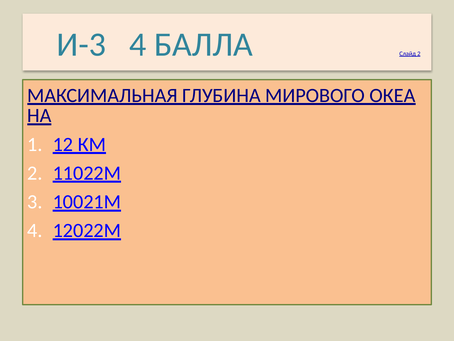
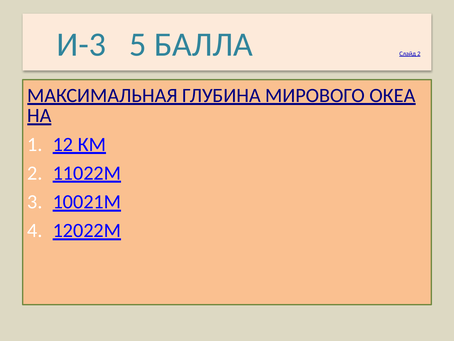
И-3 4: 4 -> 5
